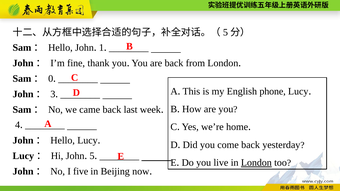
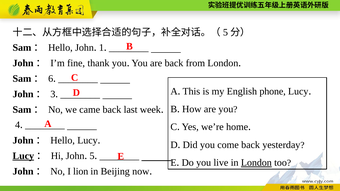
0: 0 -> 6
Lucy at (23, 156) underline: none -> present
five: five -> lion
